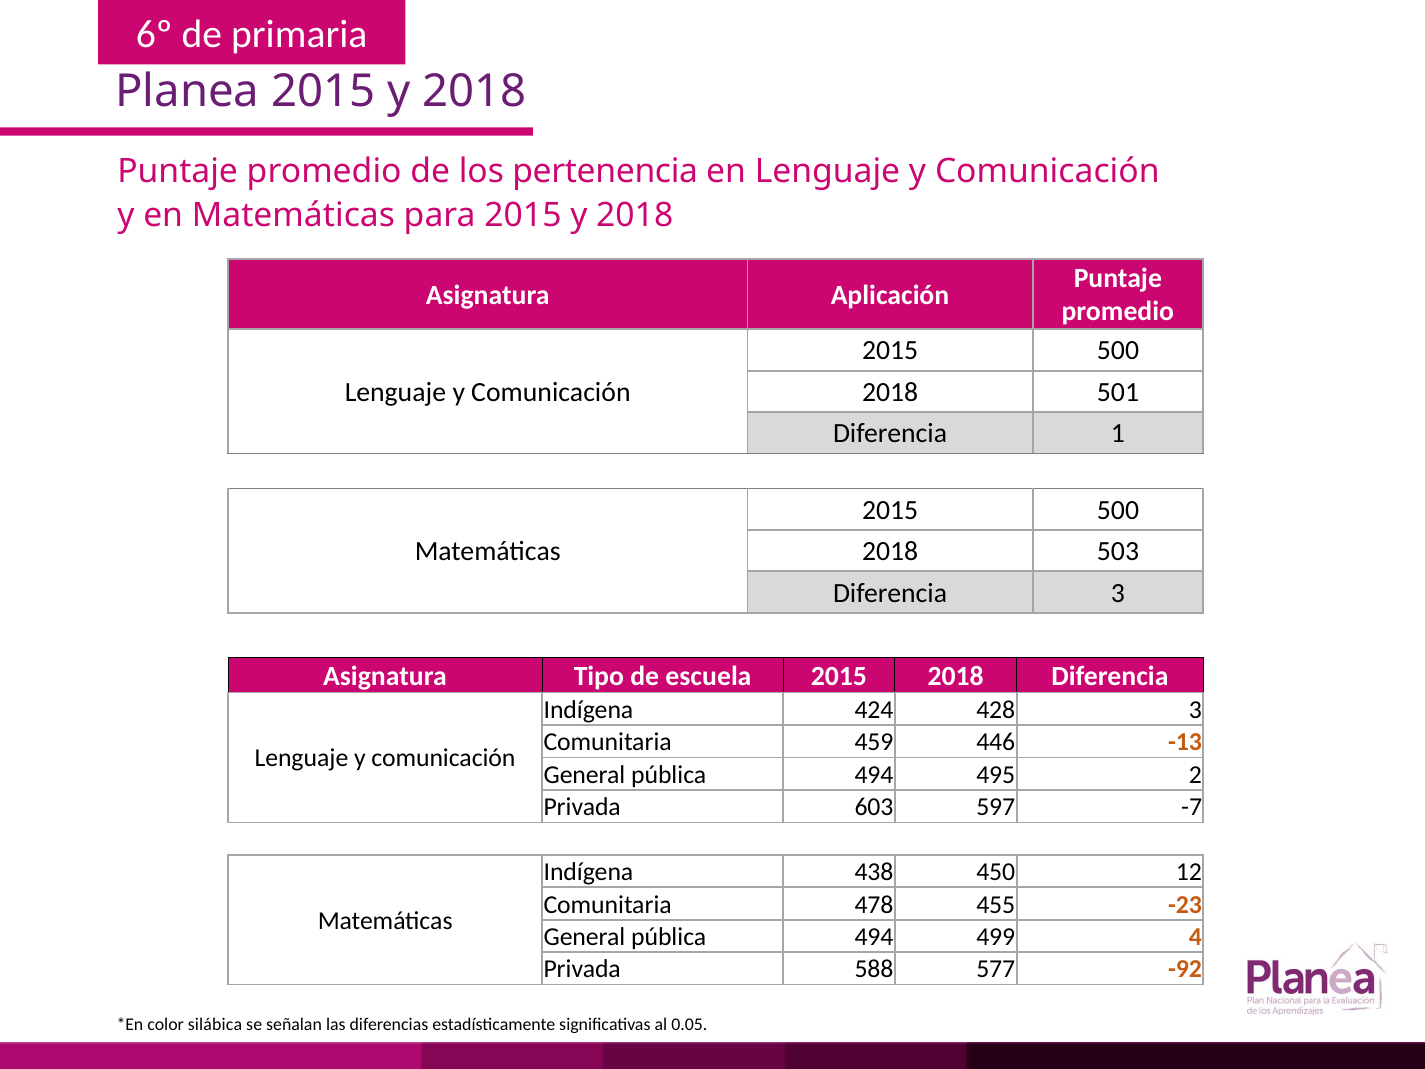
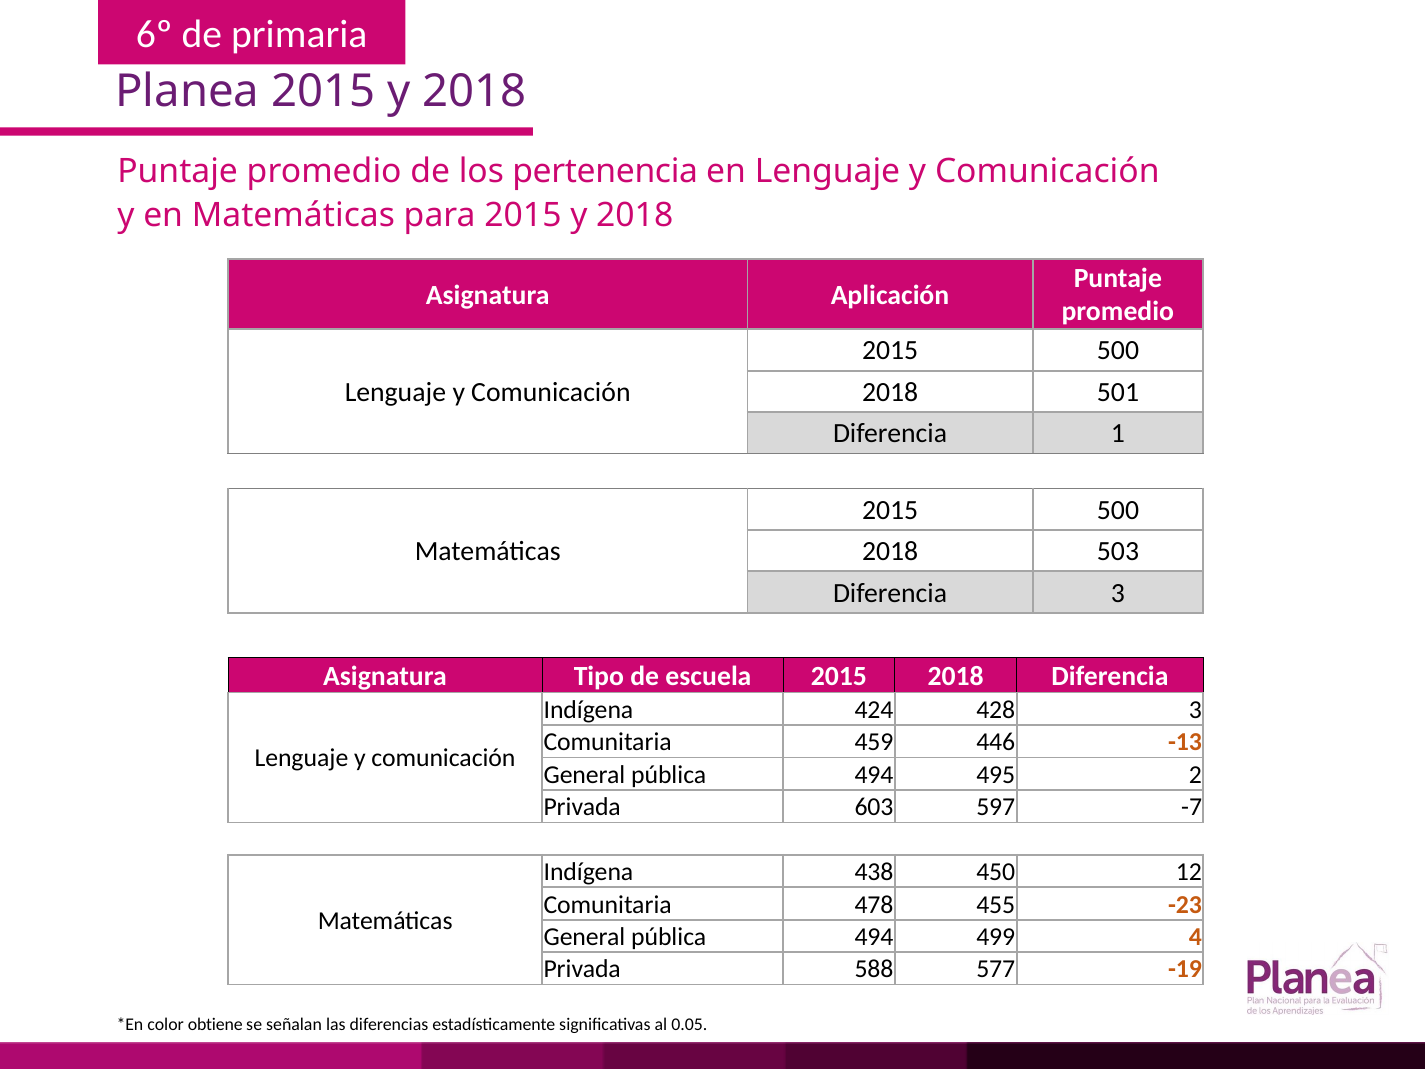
-92: -92 -> -19
silábica: silábica -> obtiene
